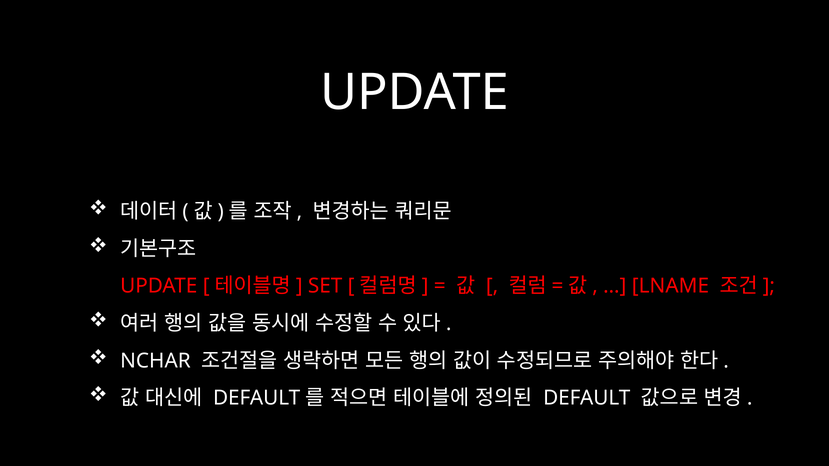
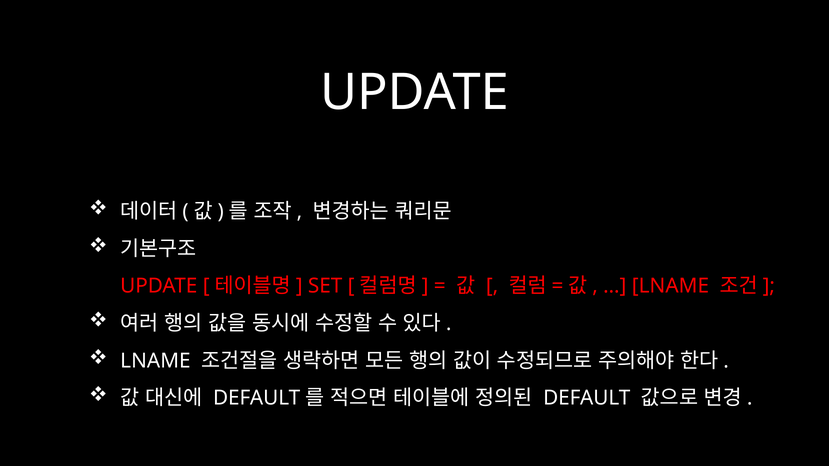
NCHAR at (155, 361): NCHAR -> LNAME
